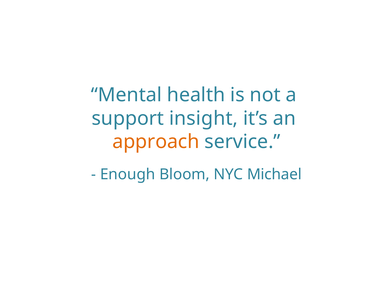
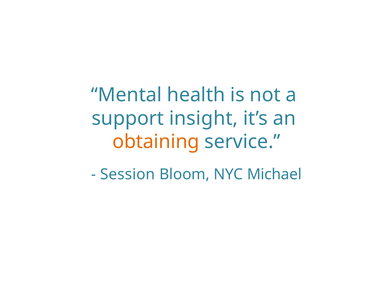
approach: approach -> obtaining
Enough: Enough -> Session
